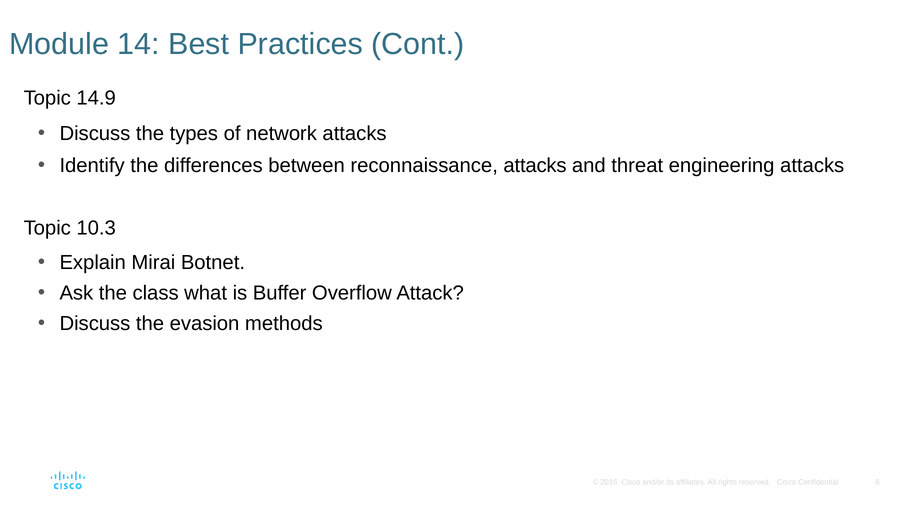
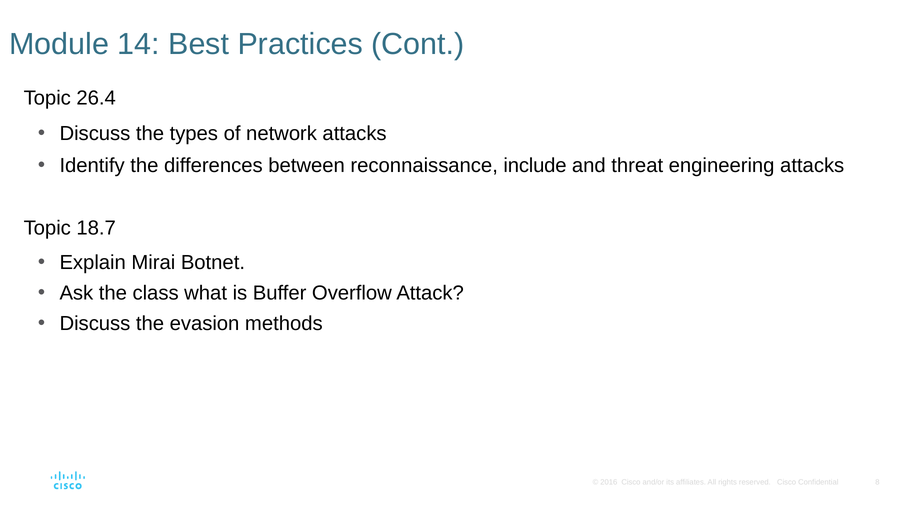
14.9: 14.9 -> 26.4
reconnaissance attacks: attacks -> include
10.3: 10.3 -> 18.7
